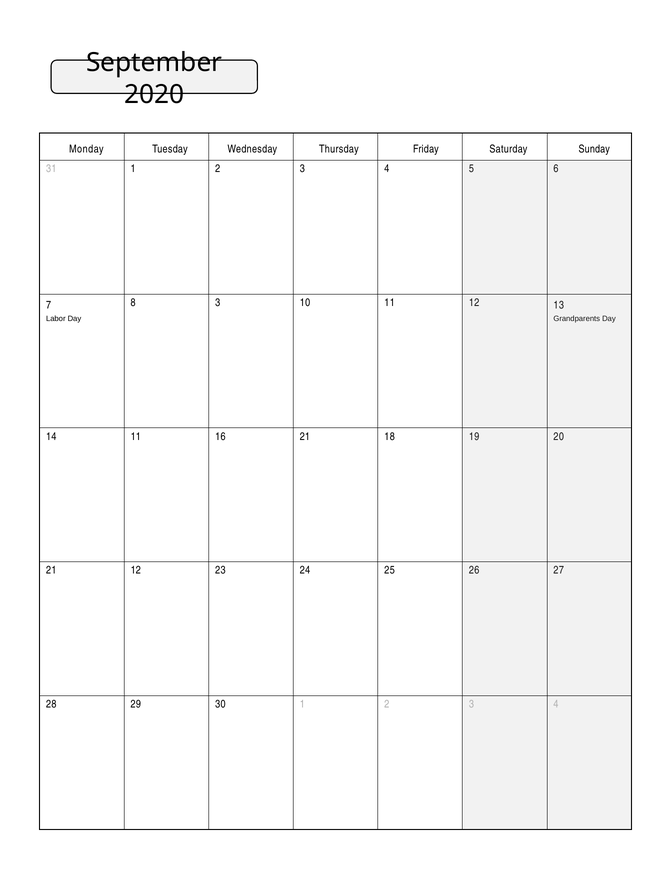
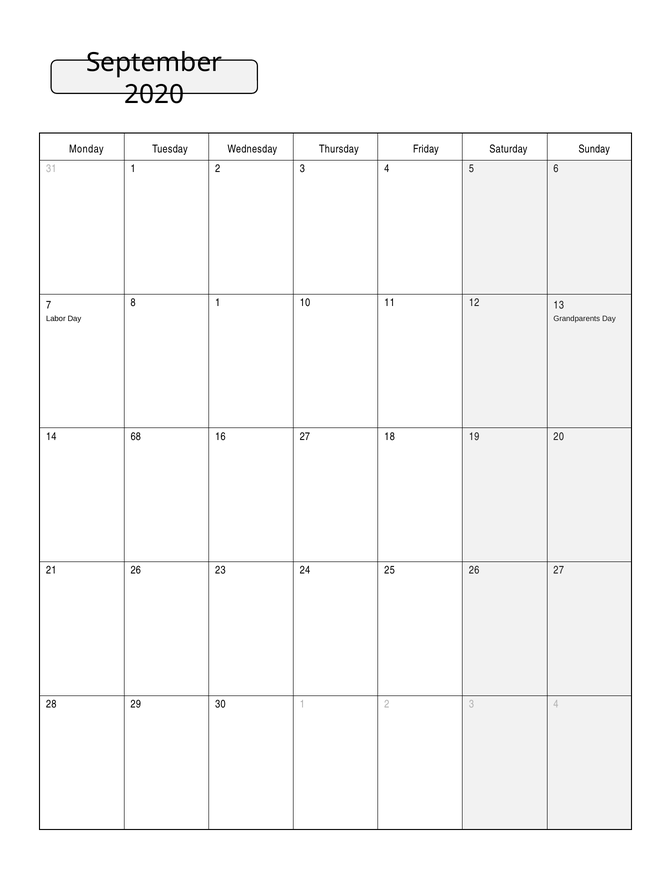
8 3: 3 -> 1
14 11: 11 -> 68
16 21: 21 -> 27
21 12: 12 -> 26
